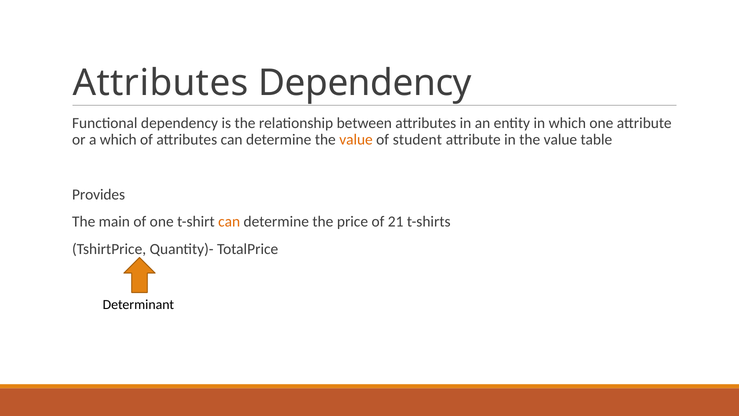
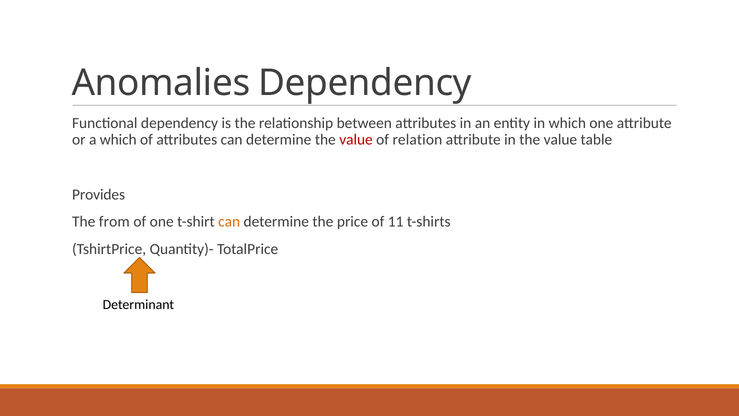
Attributes at (161, 83): Attributes -> Anomalies
value at (356, 140) colour: orange -> red
student: student -> relation
main: main -> from
21: 21 -> 11
